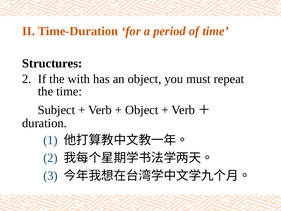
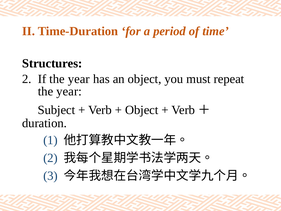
If the with: with -> year
time at (69, 91): time -> year
